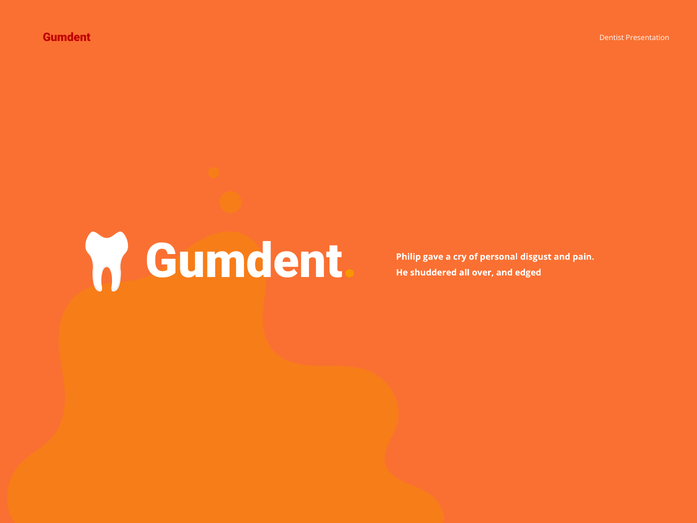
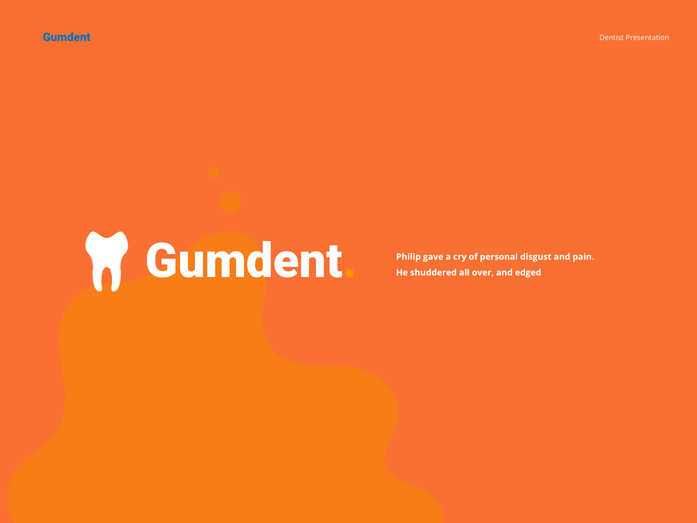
Gumdent at (67, 37) colour: red -> blue
